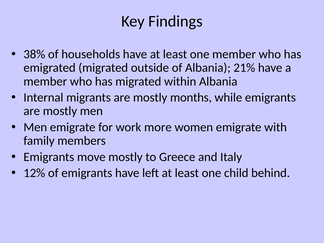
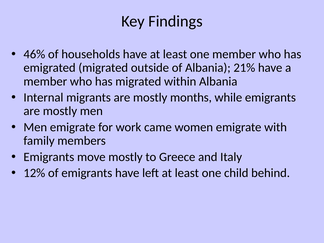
38%: 38% -> 46%
more: more -> came
